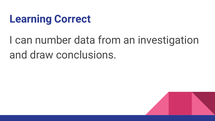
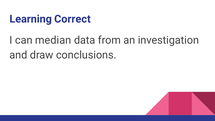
number: number -> median
